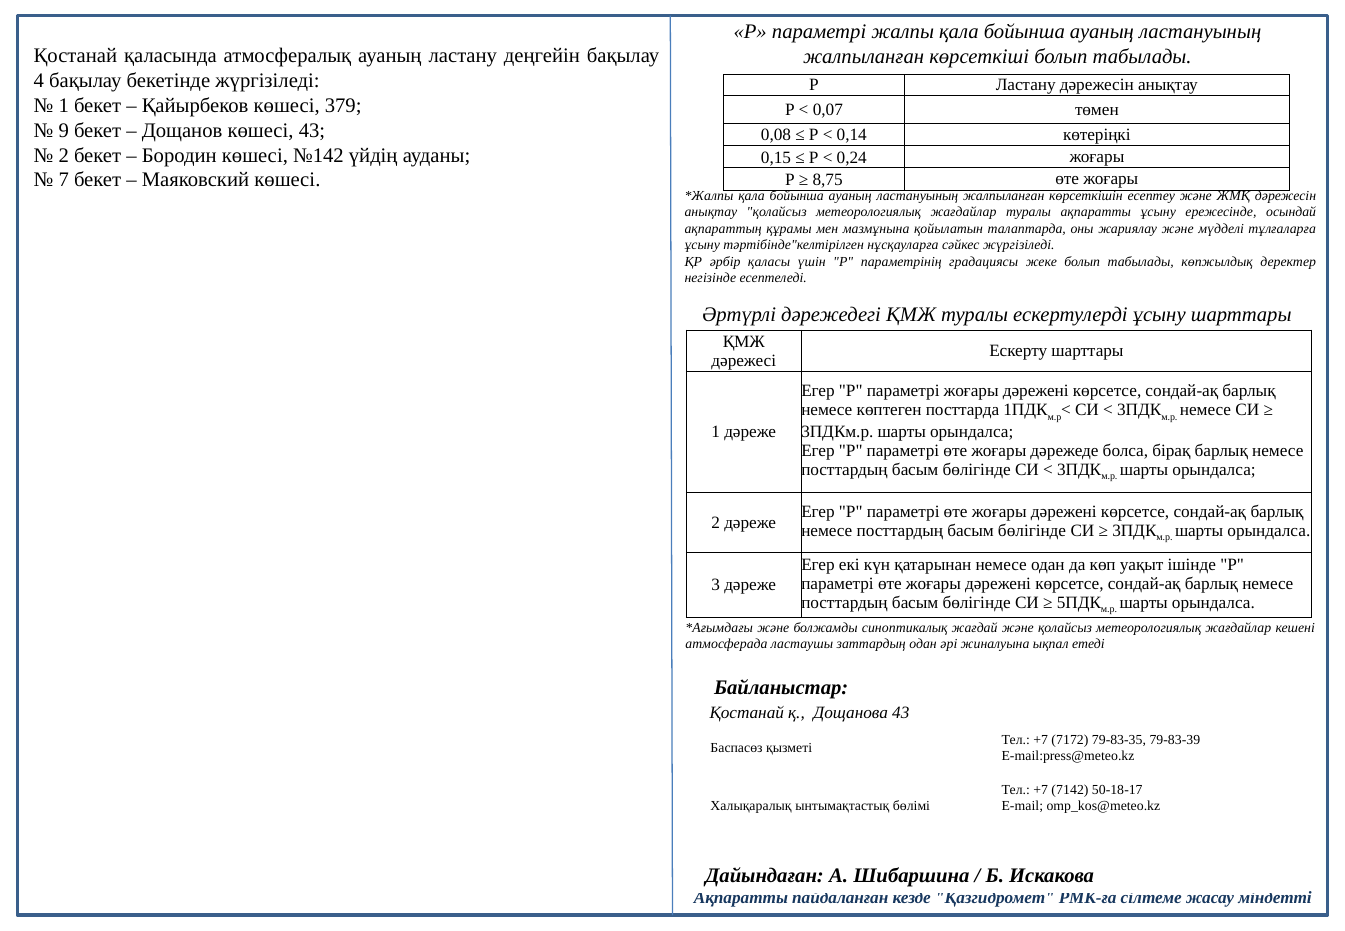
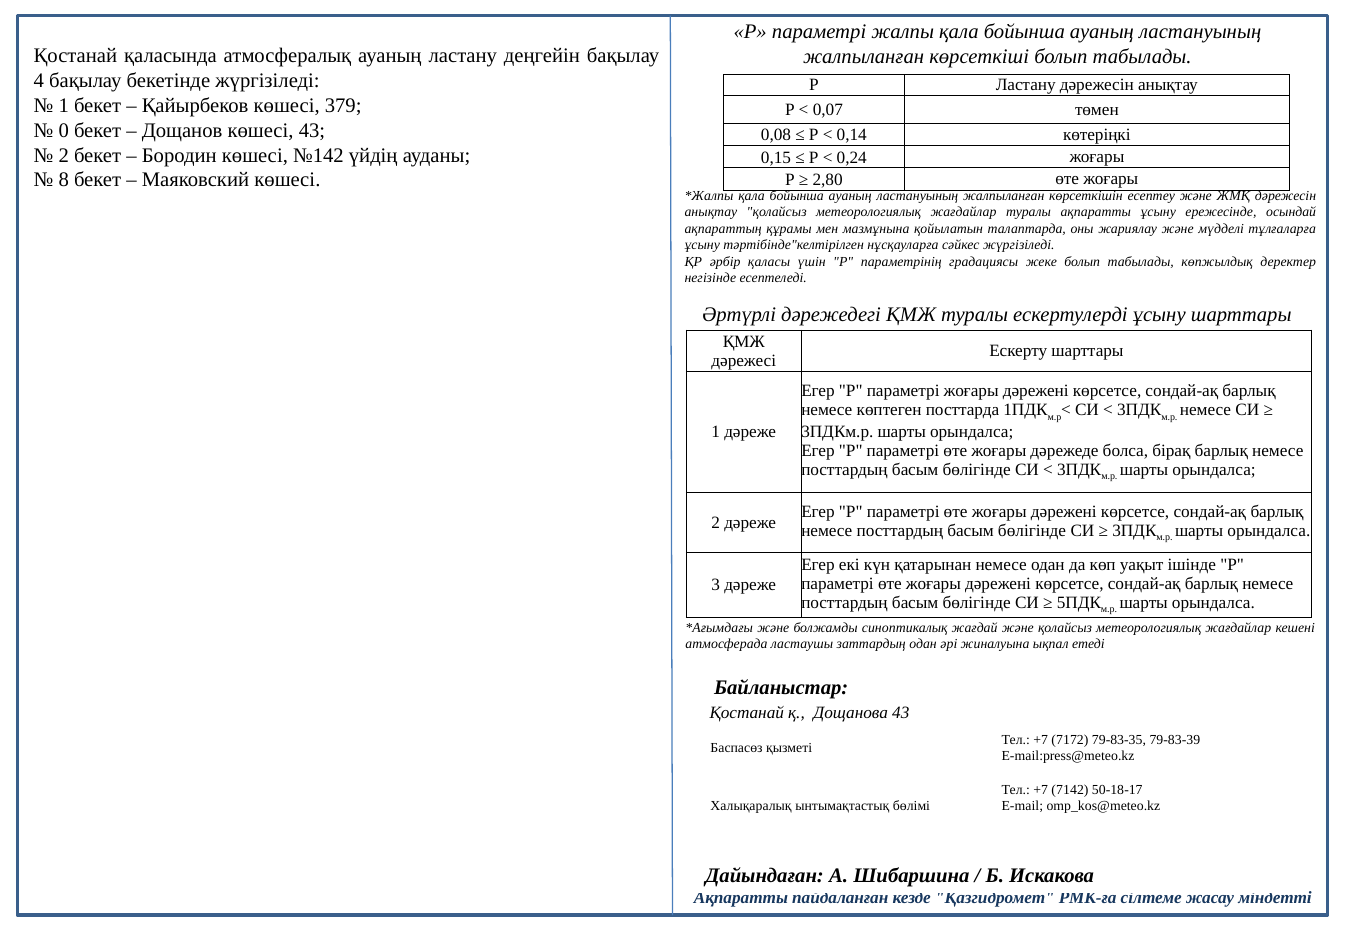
9: 9 -> 0
7: 7 -> 8
8,75: 8,75 -> 2,80
